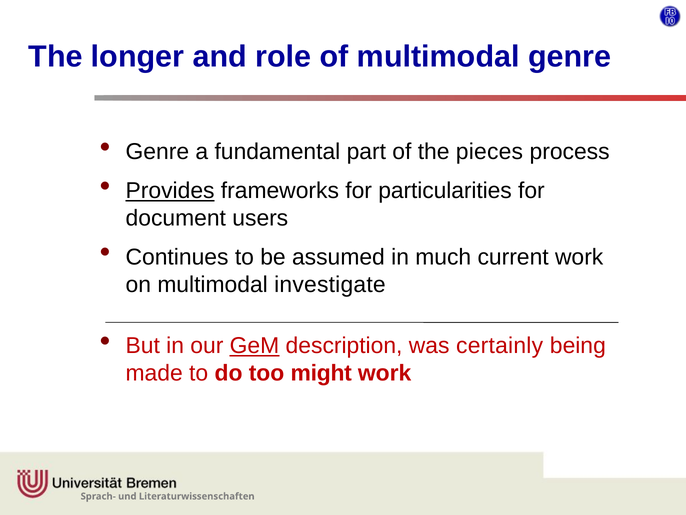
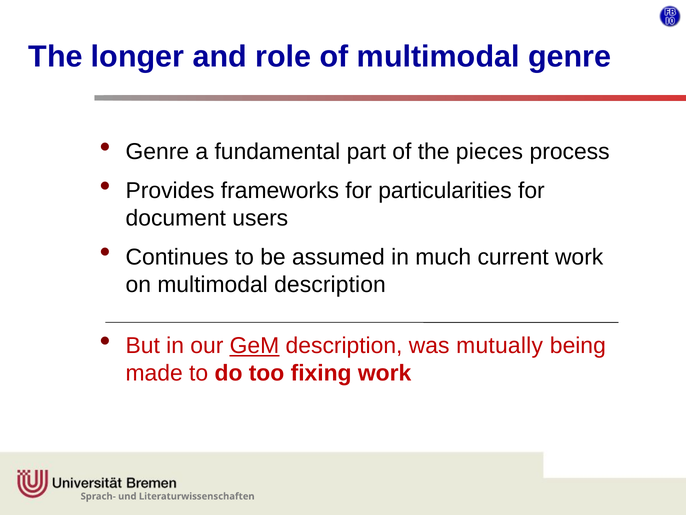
Provides underline: present -> none
multimodal investigate: investigate -> description
certainly: certainly -> mutually
might: might -> fixing
